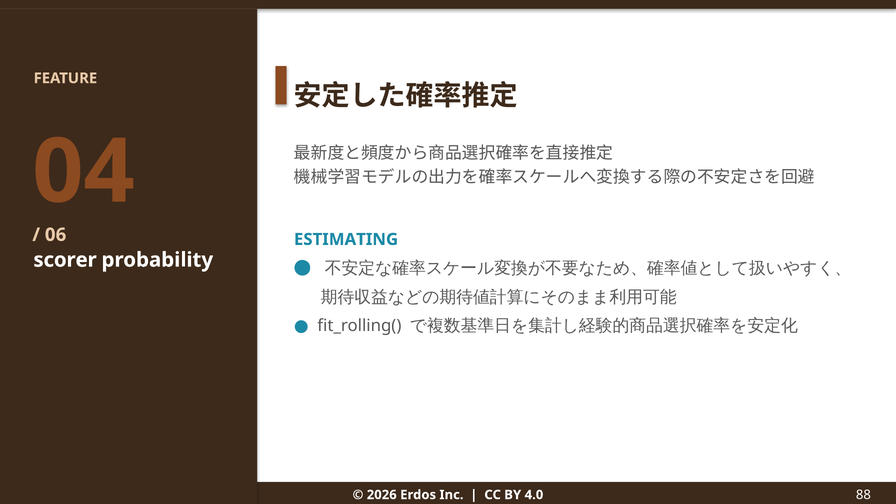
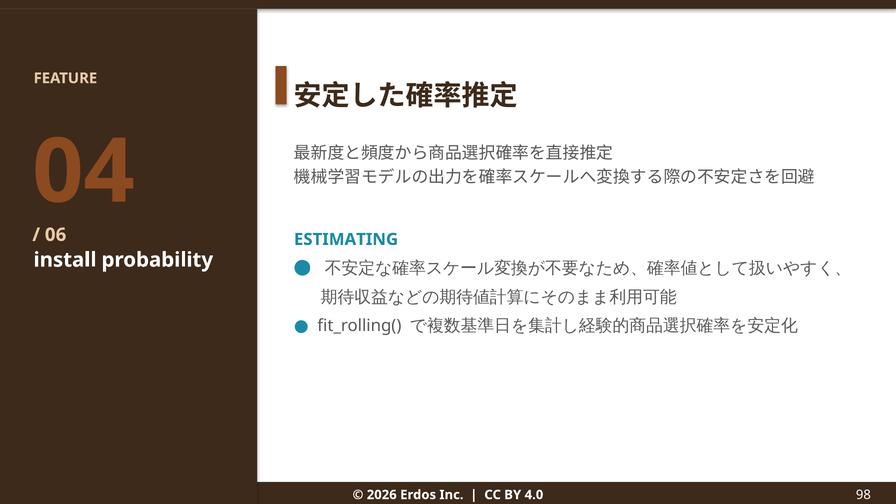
scorer: scorer -> install
88: 88 -> 98
